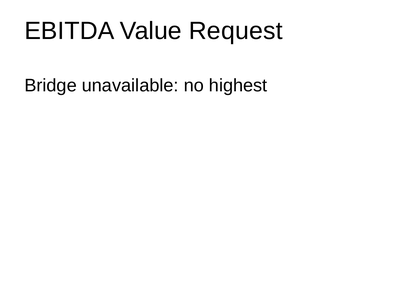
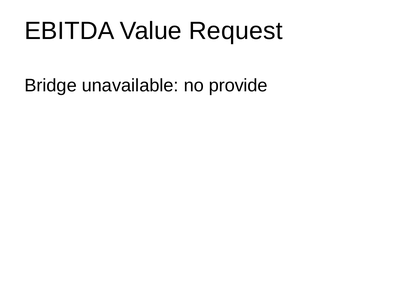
highest: highest -> provide
